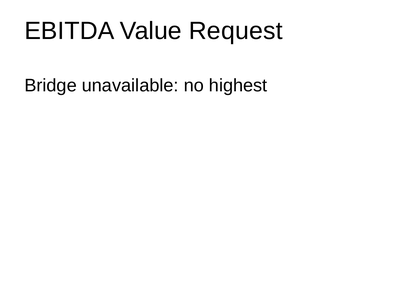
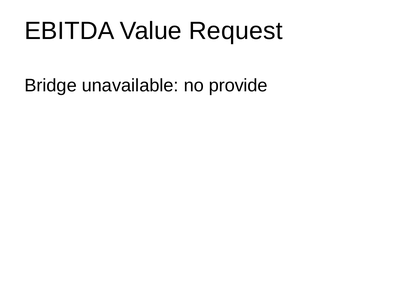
highest: highest -> provide
